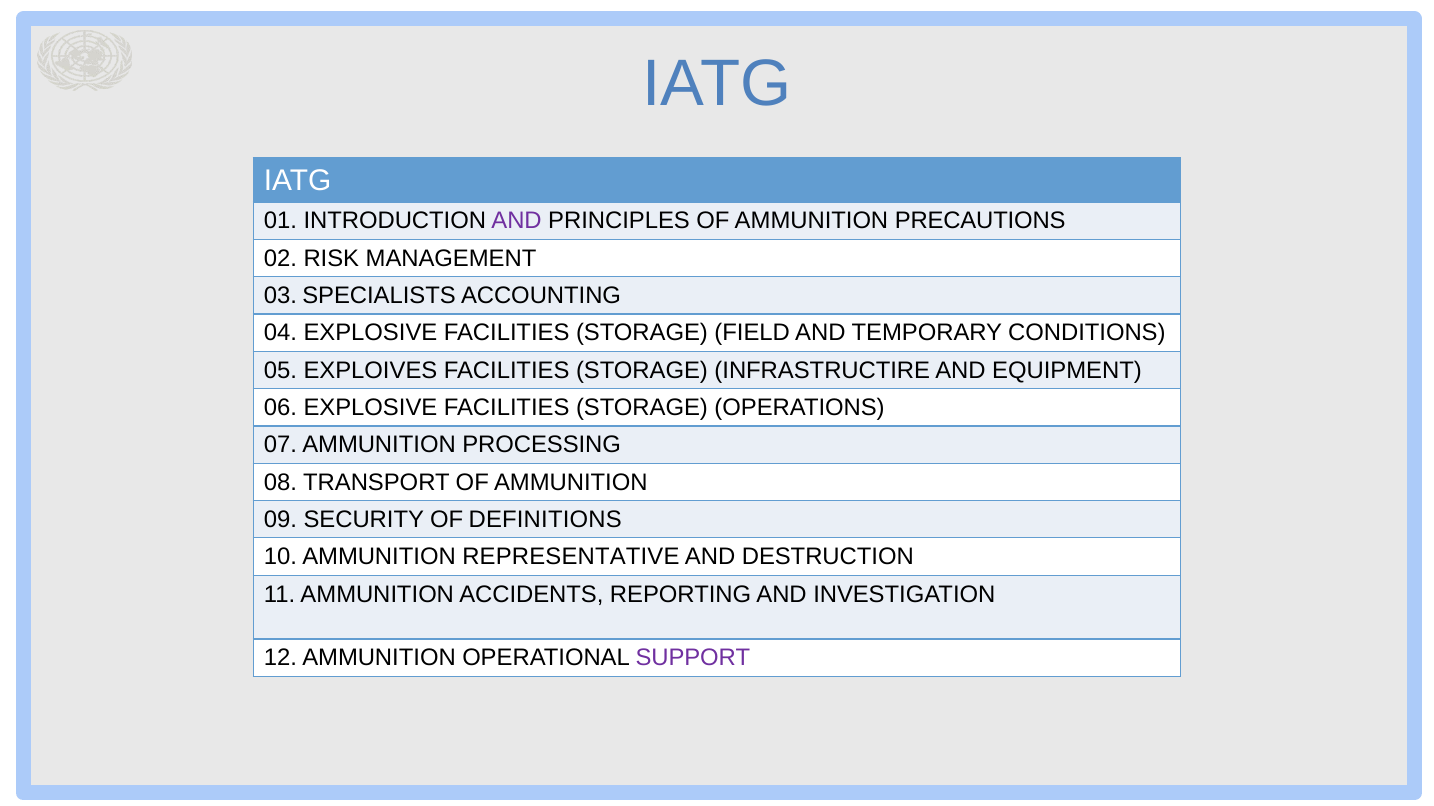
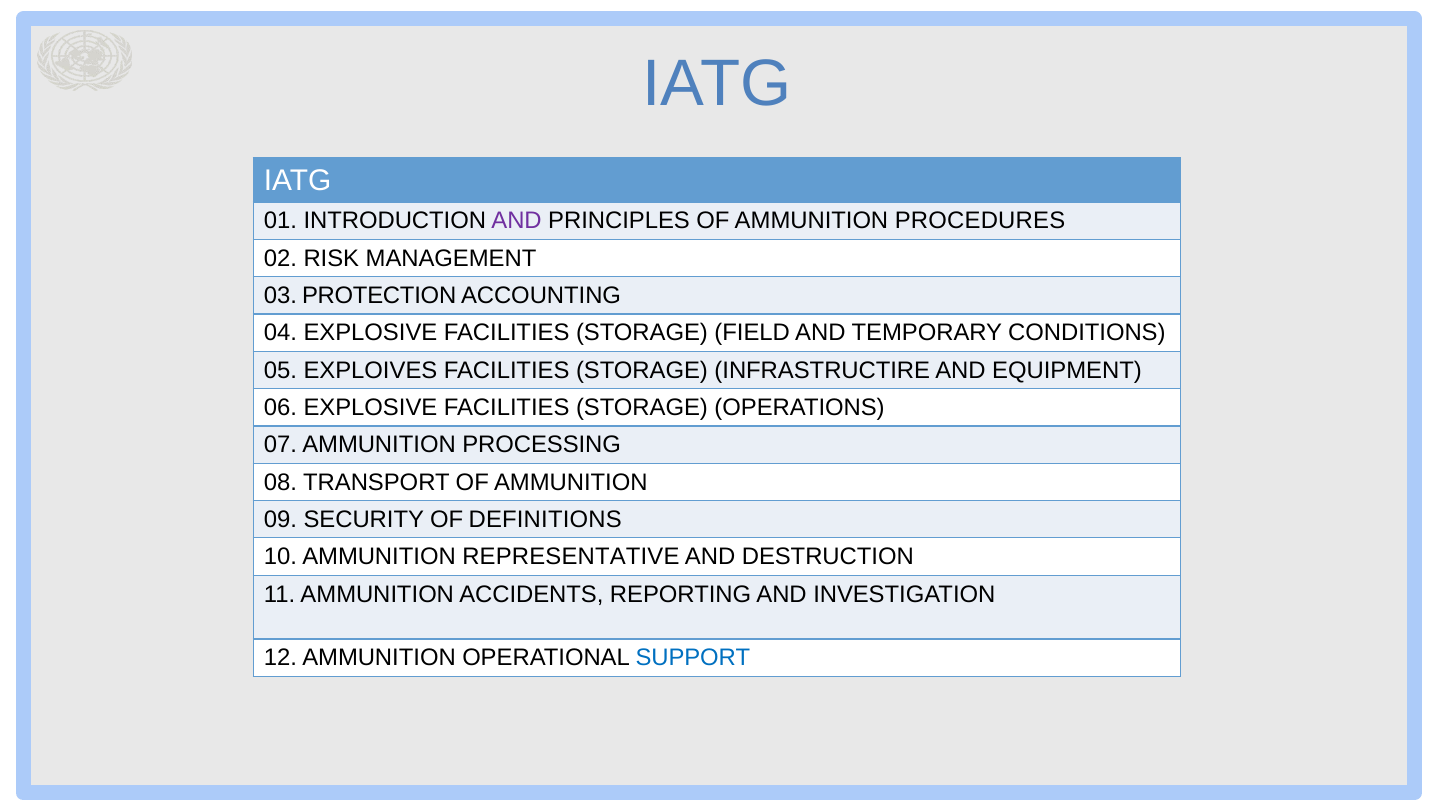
PRECAUTIONS: PRECAUTIONS -> PROCEDURES
SPECIALISTS: SPECIALISTS -> PROTECTION
SUPPORT colour: purple -> blue
